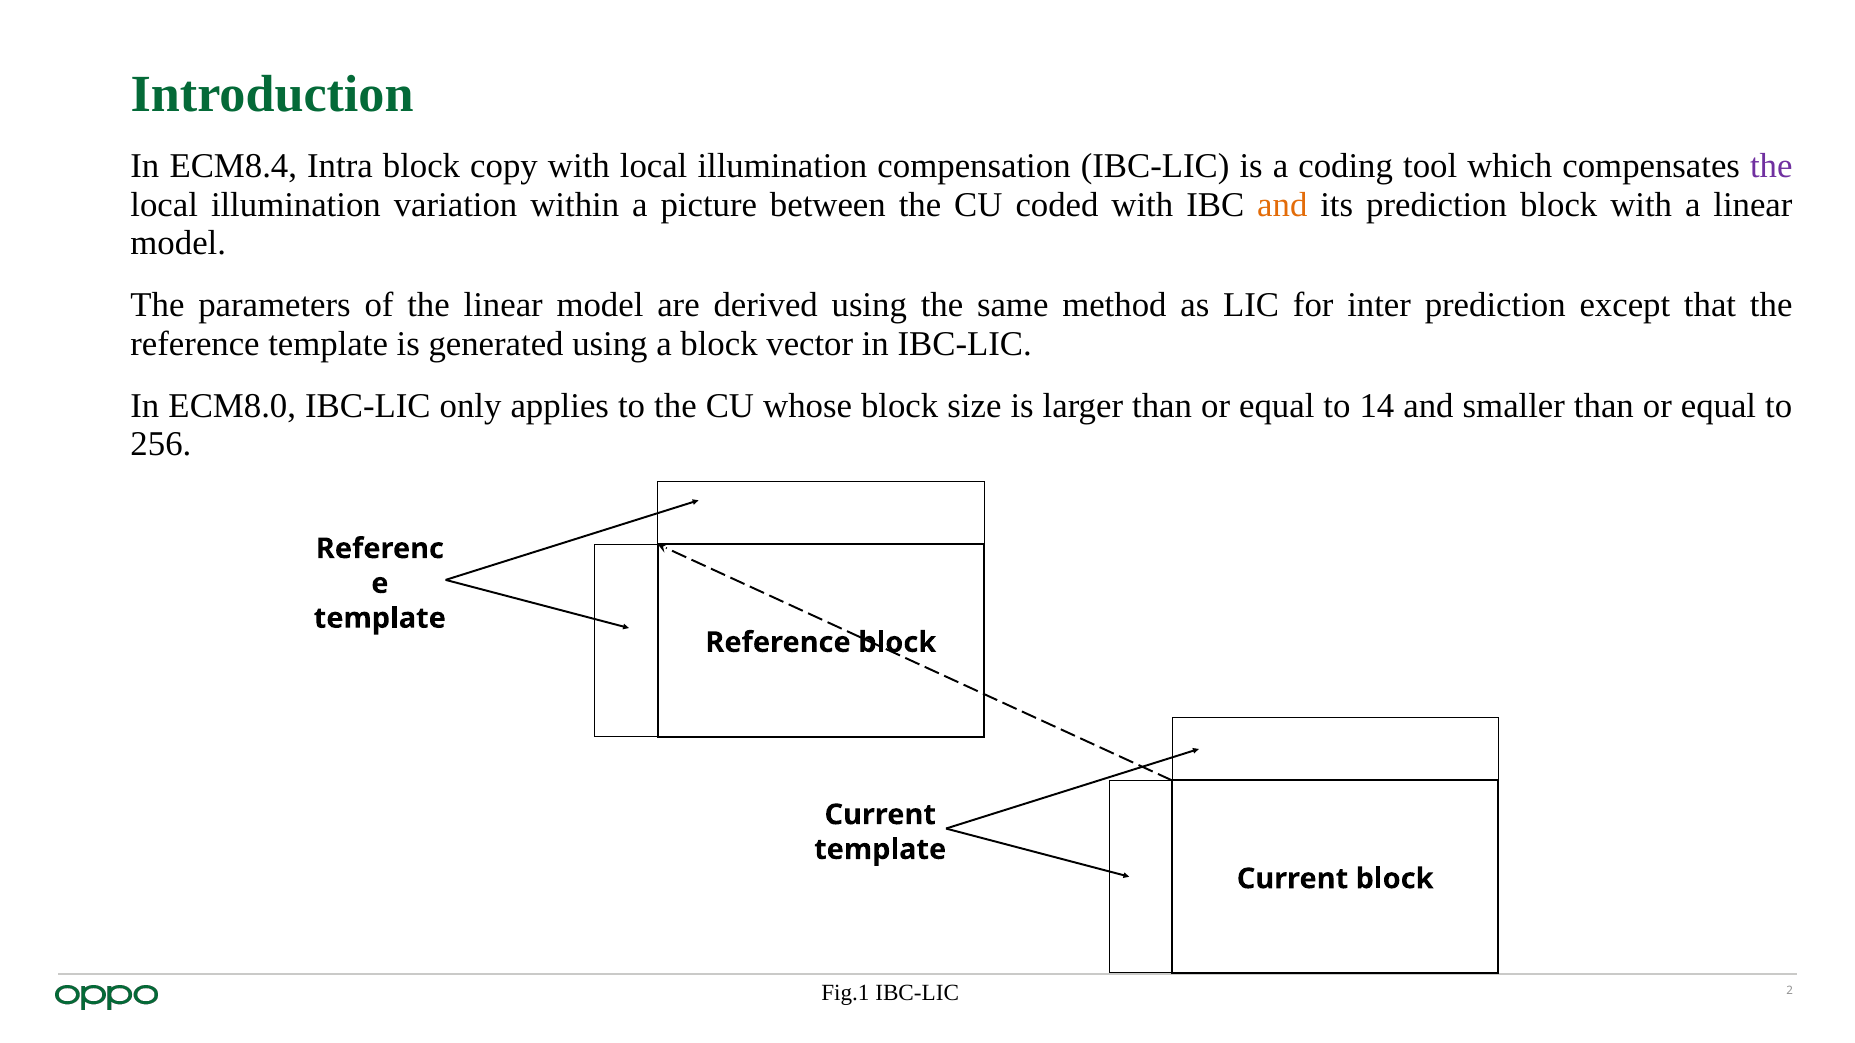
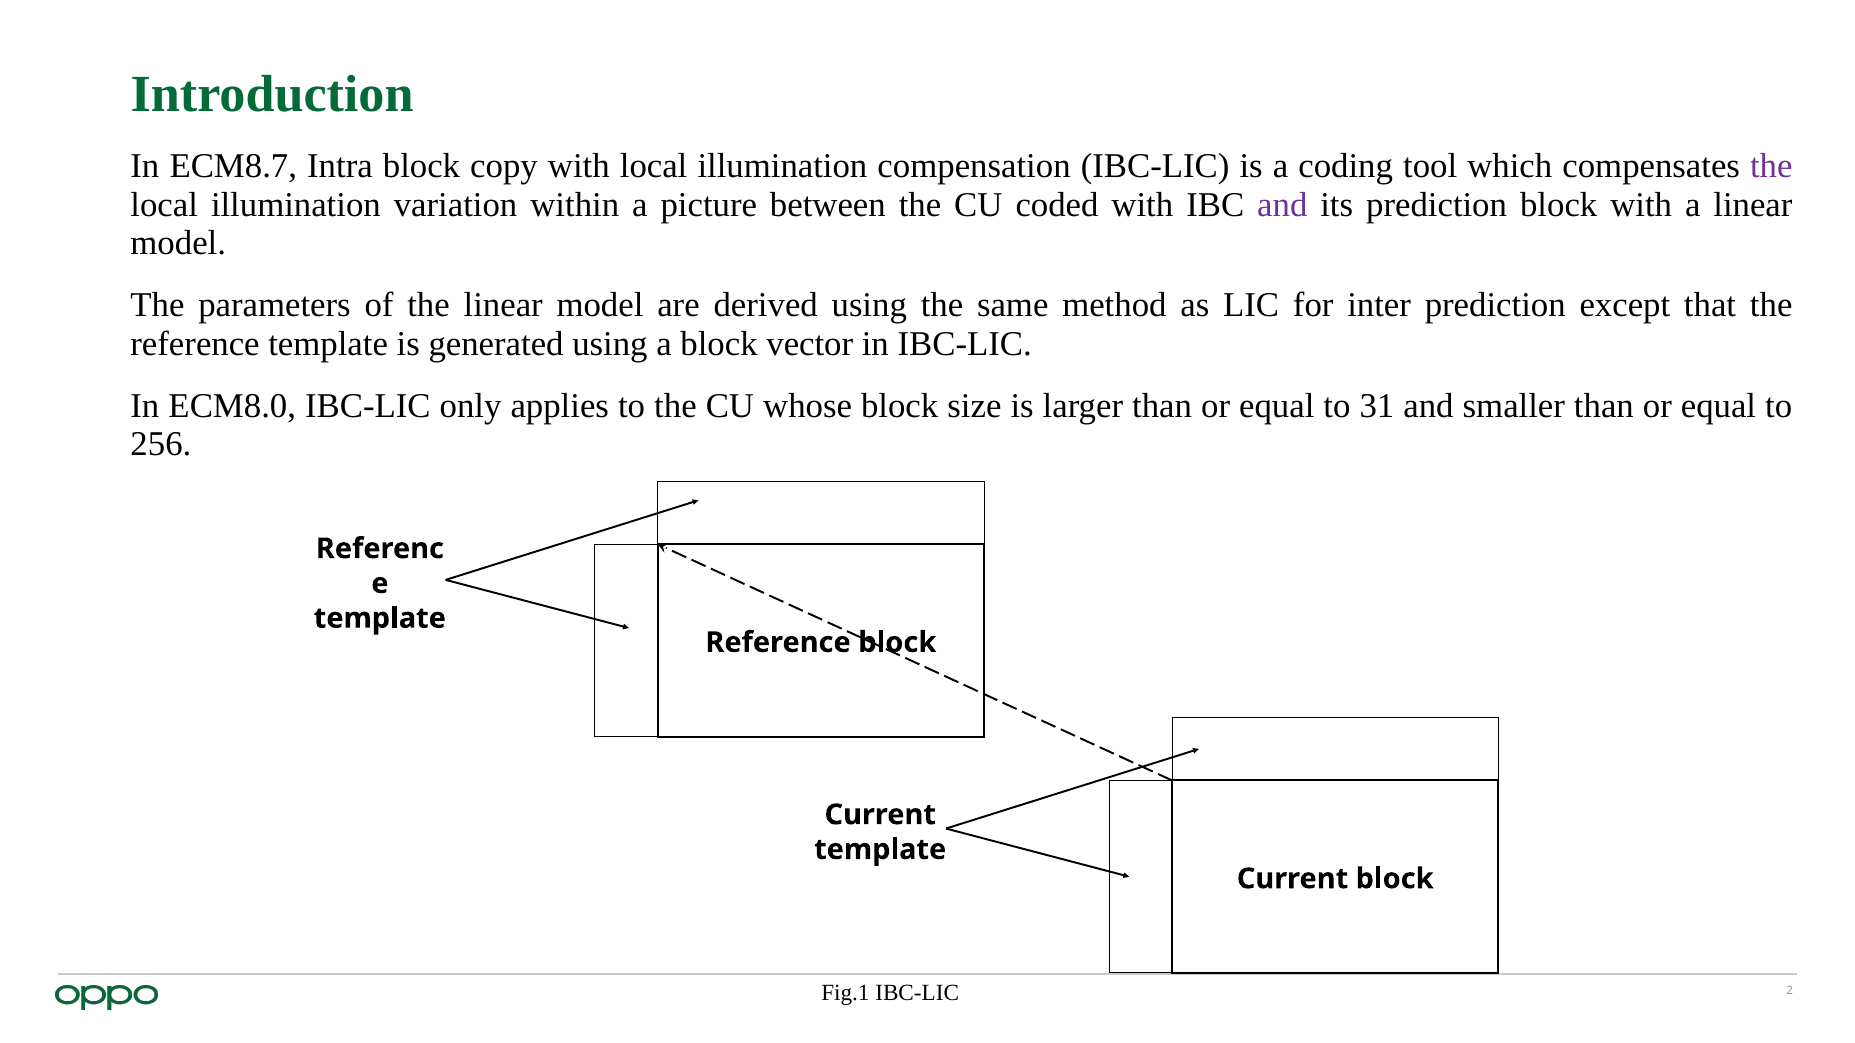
ECM8.4: ECM8.4 -> ECM8.7
and at (1282, 205) colour: orange -> purple
14: 14 -> 31
